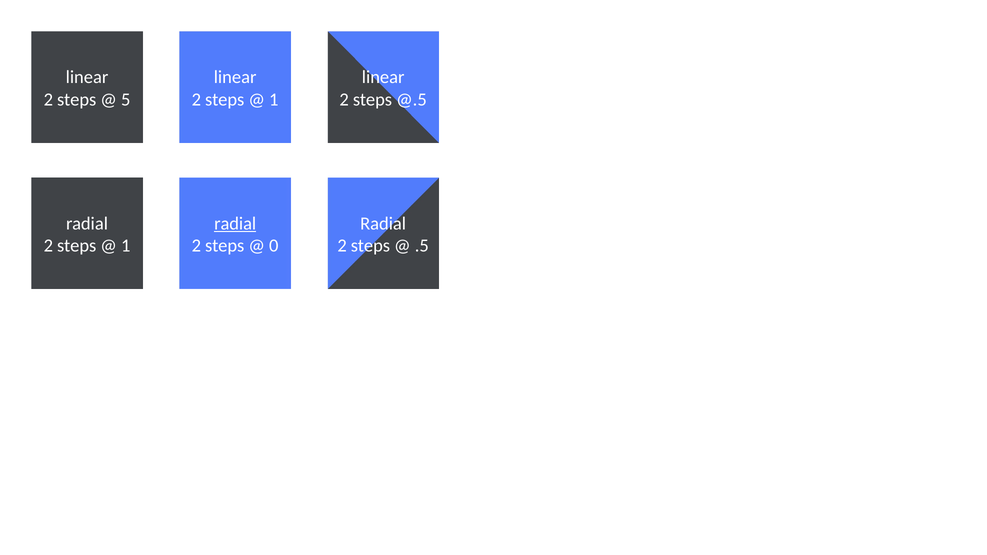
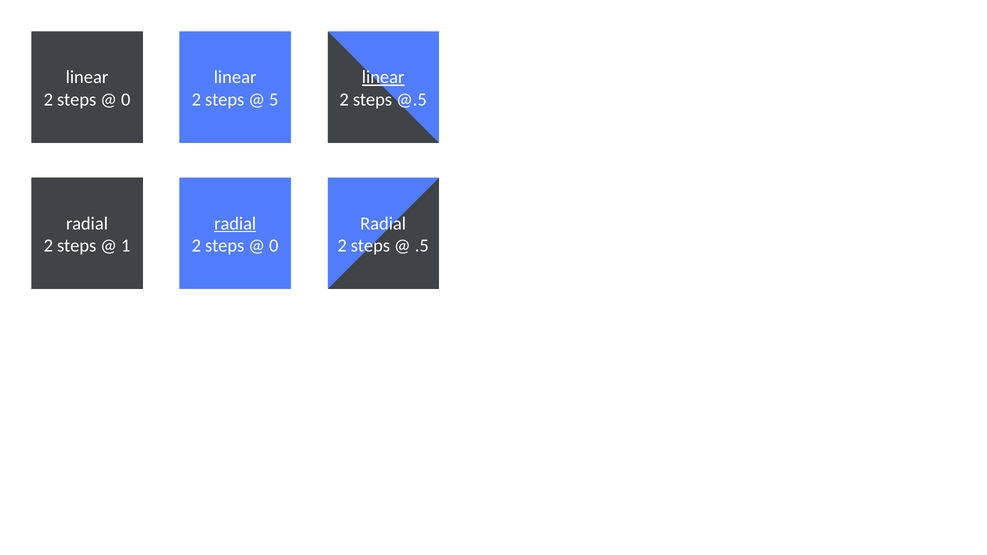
linear at (383, 77) underline: none -> present
5 at (126, 99): 5 -> 0
1 at (274, 99): 1 -> 5
